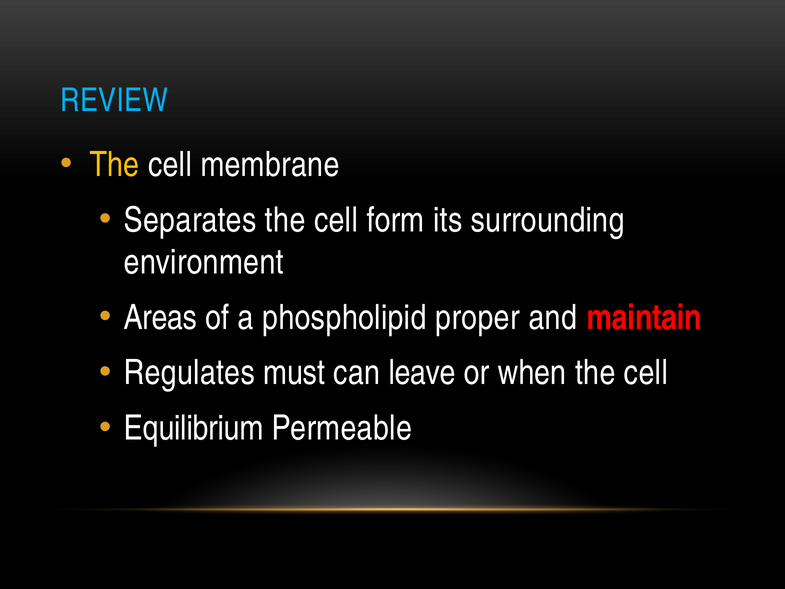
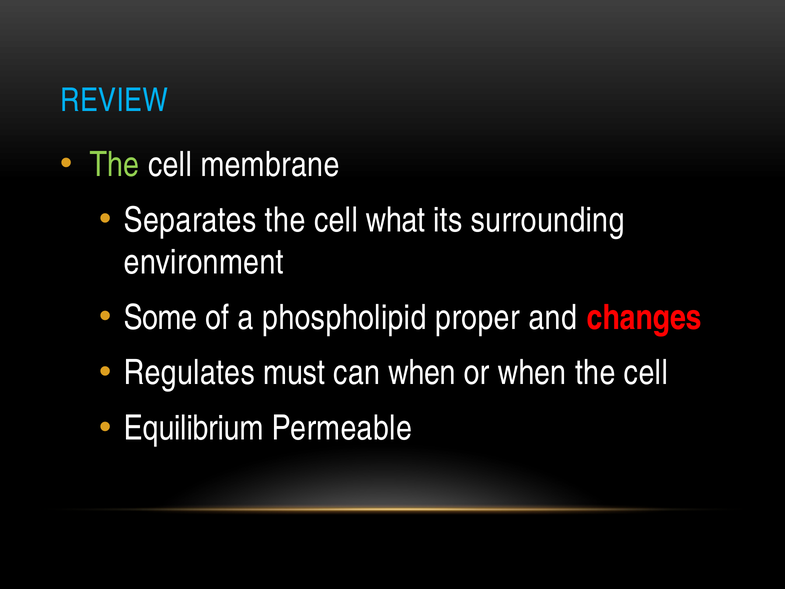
The at (114, 165) colour: yellow -> light green
form: form -> what
Areas: Areas -> Some
maintain: maintain -> changes
can leave: leave -> when
